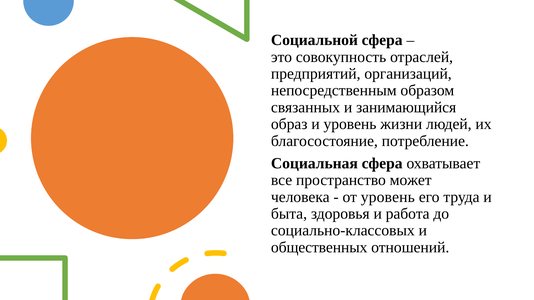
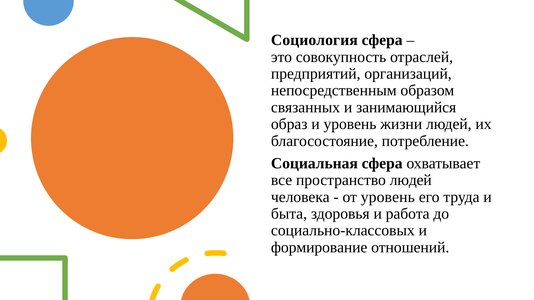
Социальной: Социальной -> Социология
пространство может: может -> людей
общественных: общественных -> формирование
